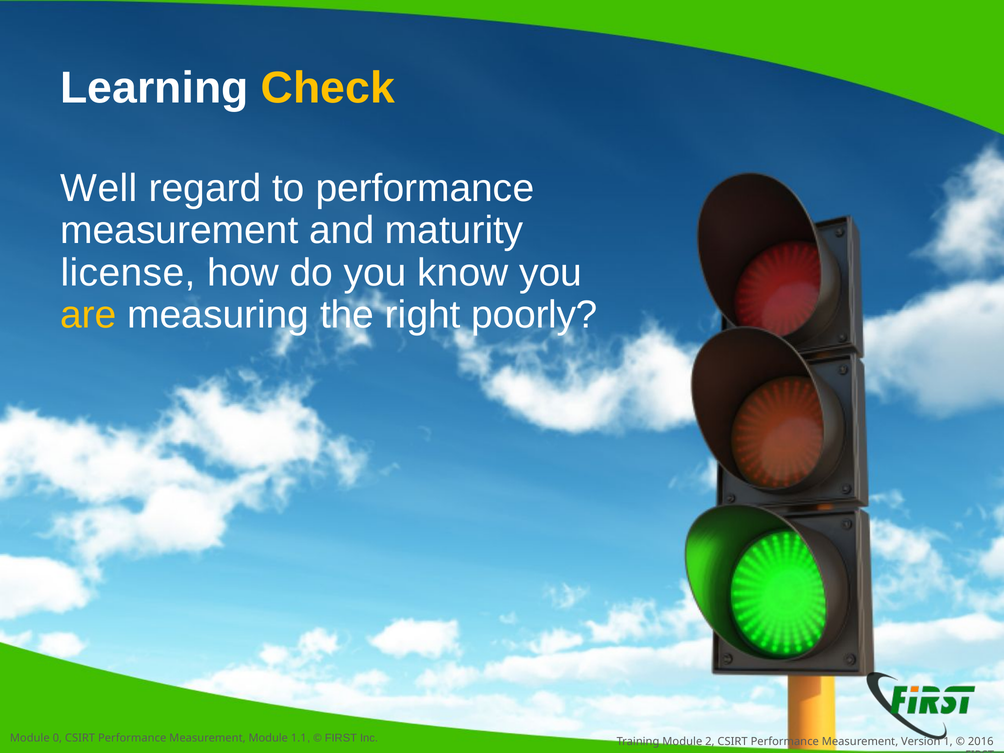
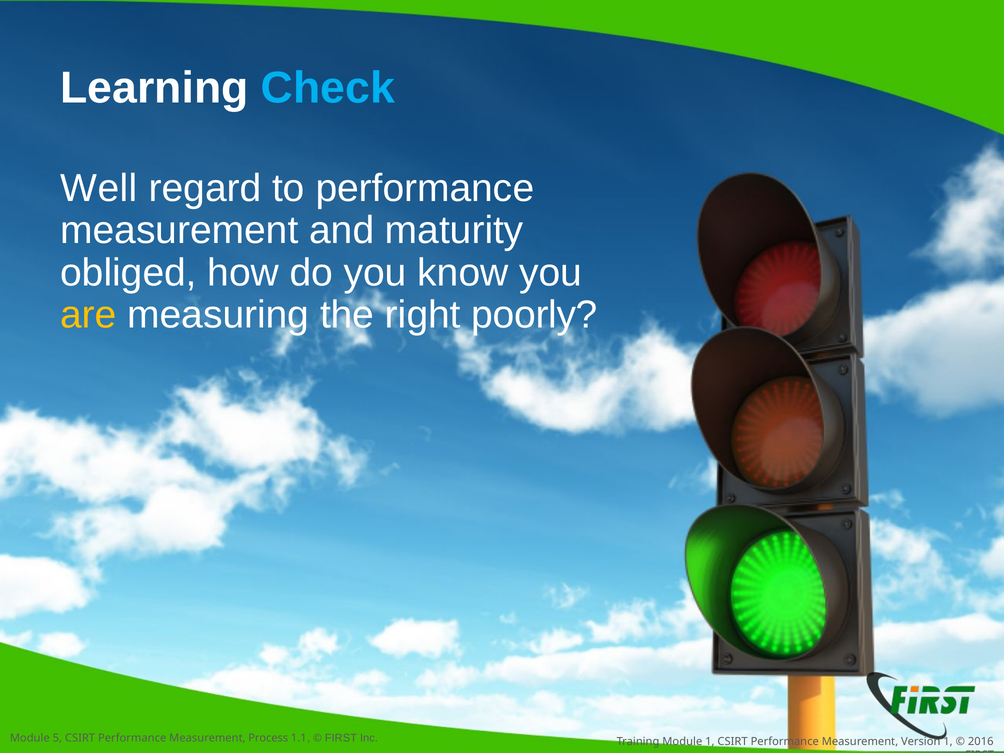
Check colour: yellow -> light blue
license: license -> obliged
0: 0 -> 5
Measurement Module: Module -> Process
Module 2: 2 -> 1
